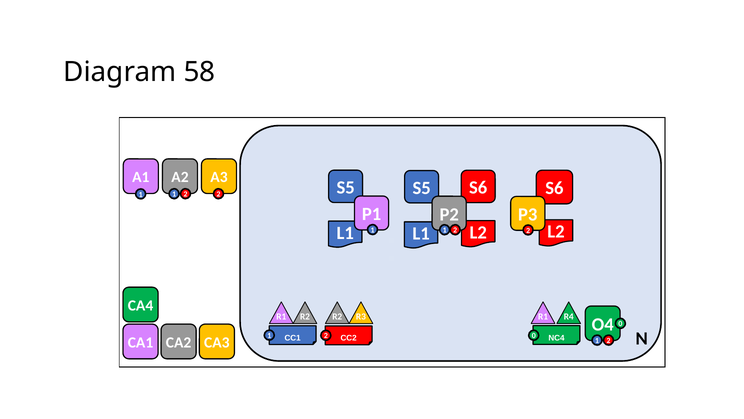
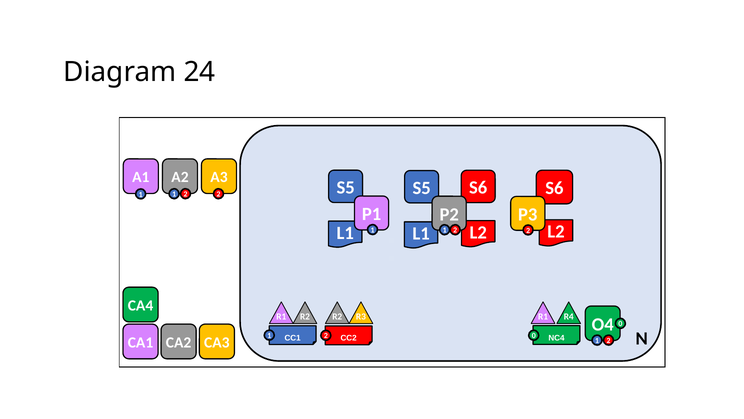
58: 58 -> 24
